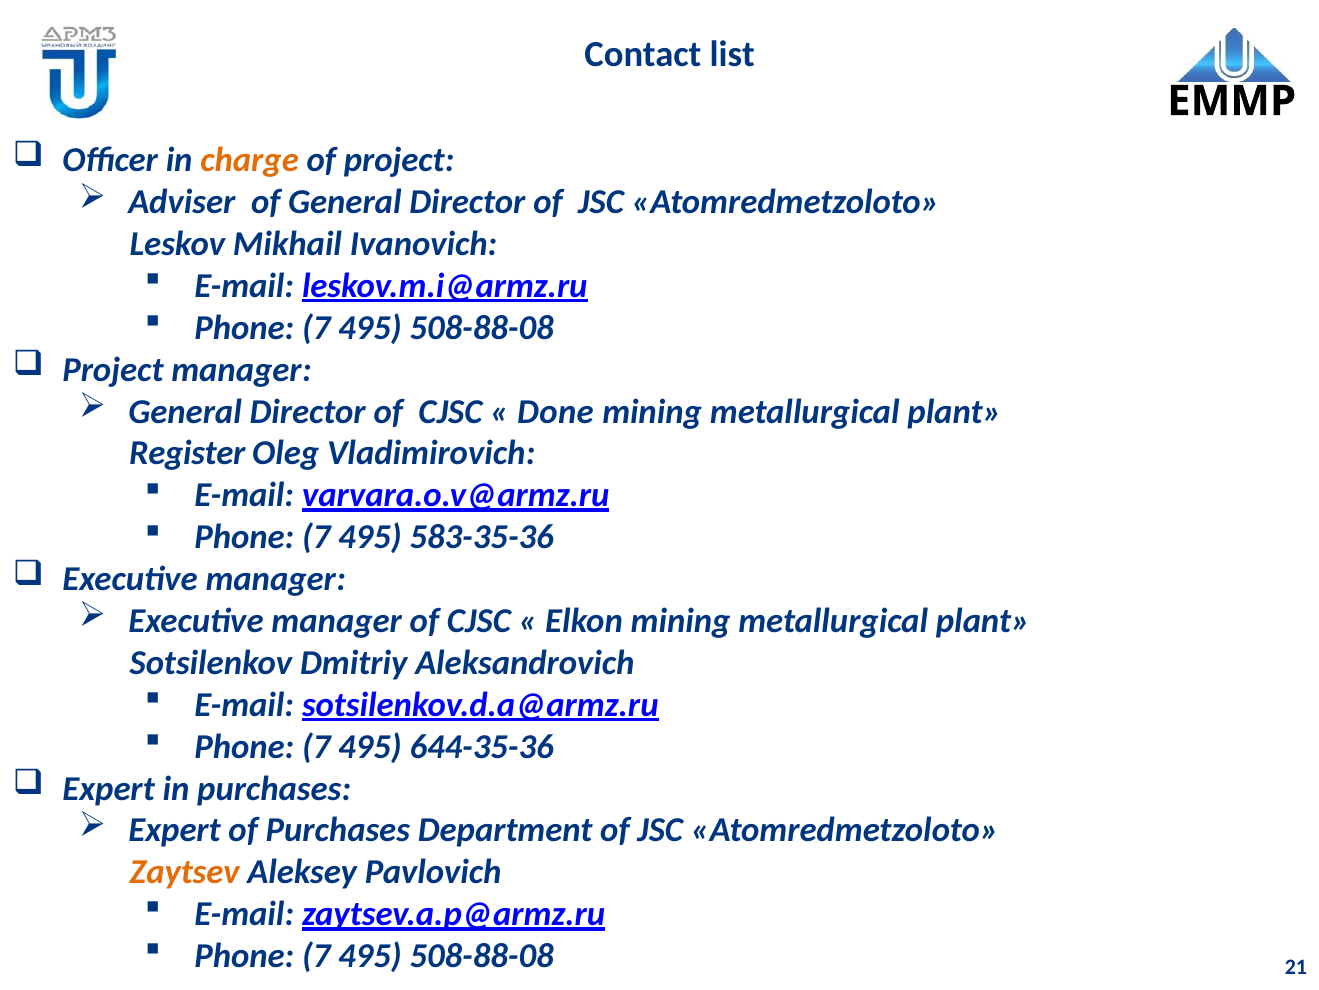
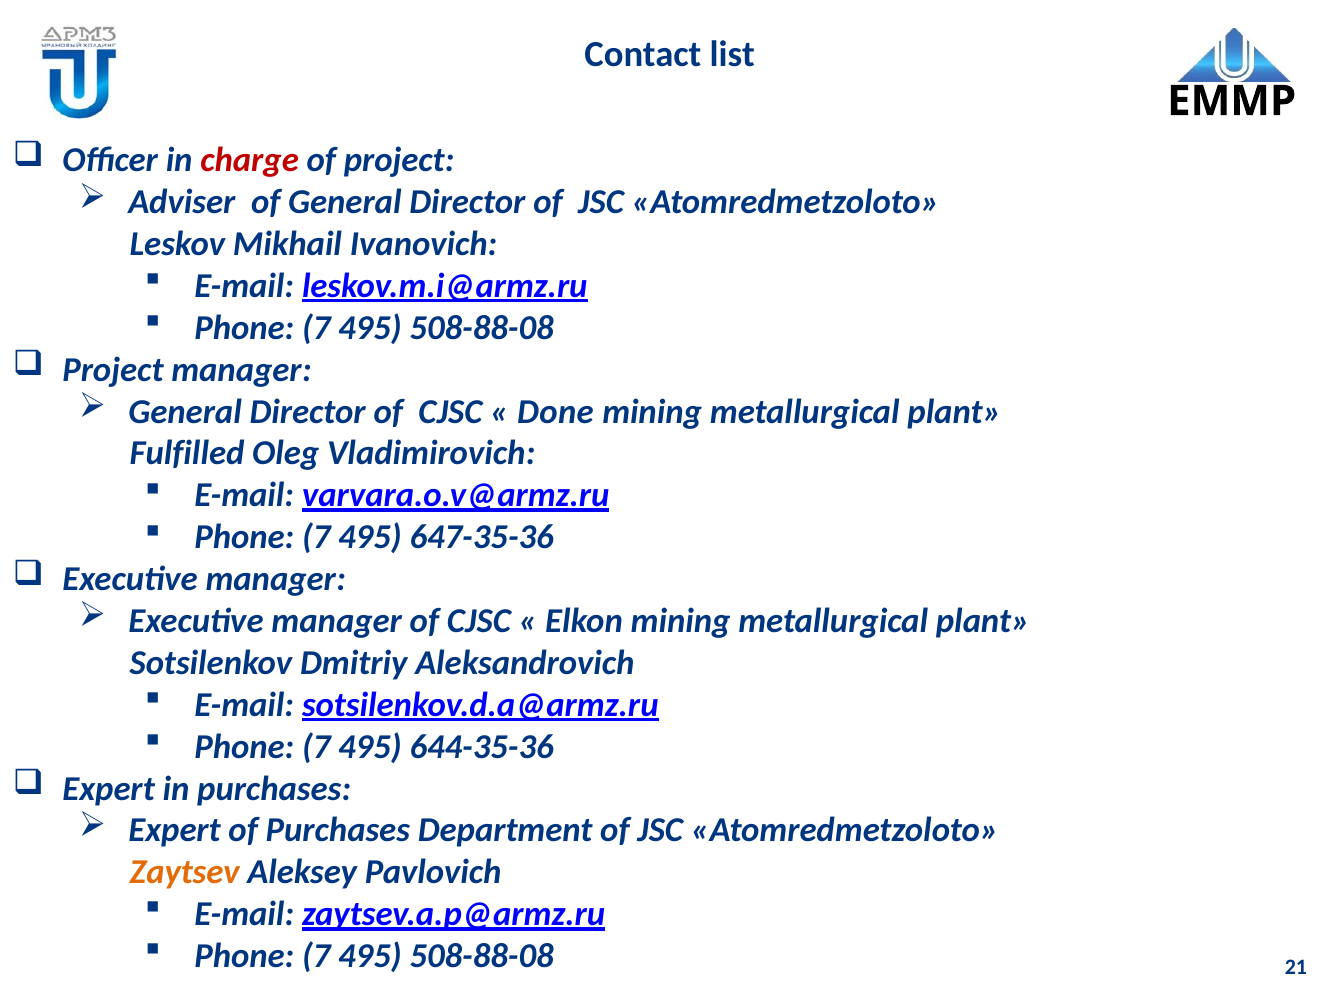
charge colour: orange -> red
Register: Register -> Fulfilled
583-35-36: 583-35-36 -> 647-35-36
